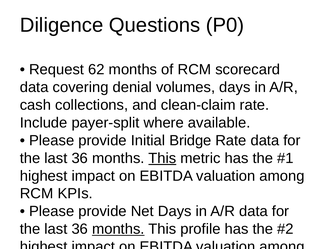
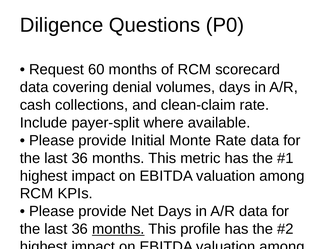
62: 62 -> 60
Bridge: Bridge -> Monte
This at (162, 158) underline: present -> none
